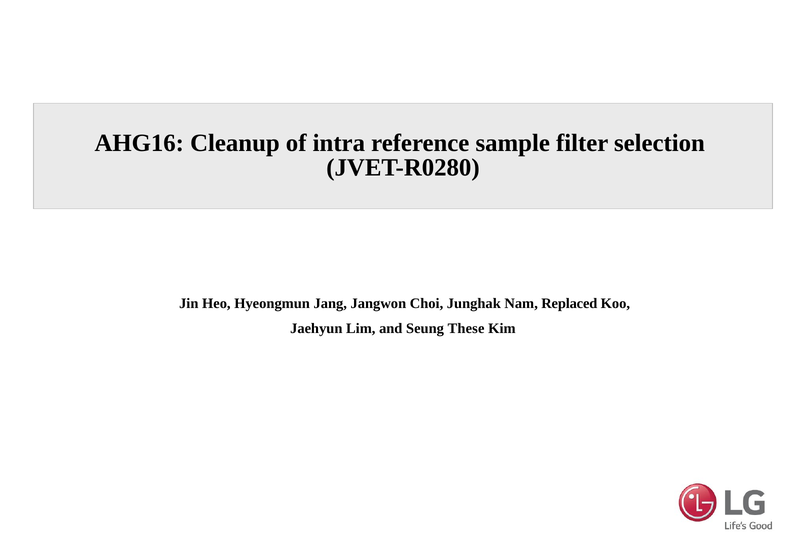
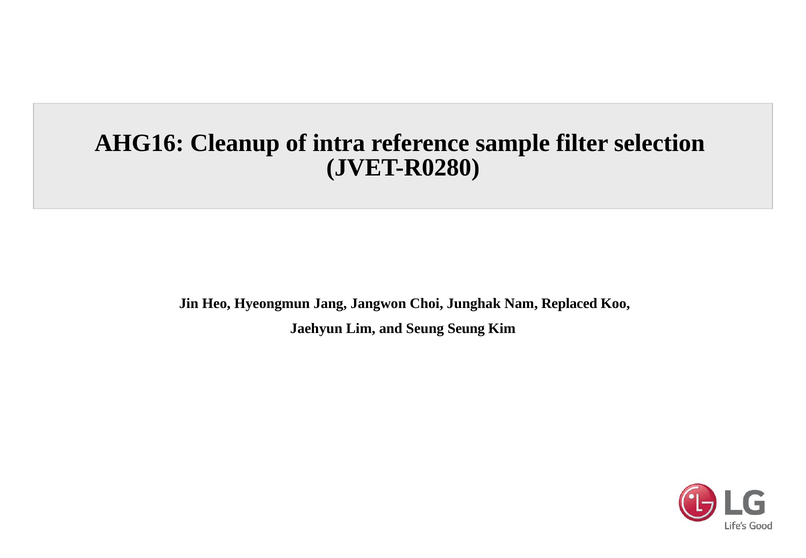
Seung These: These -> Seung
